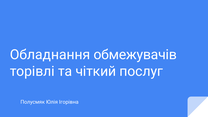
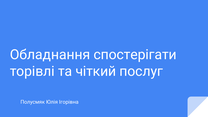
обмежувачів: обмежувачів -> спостерігати
